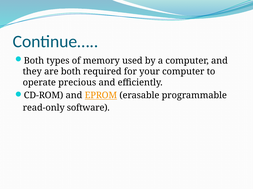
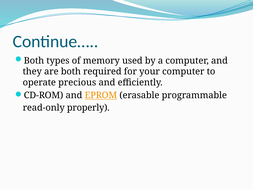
software: software -> properly
